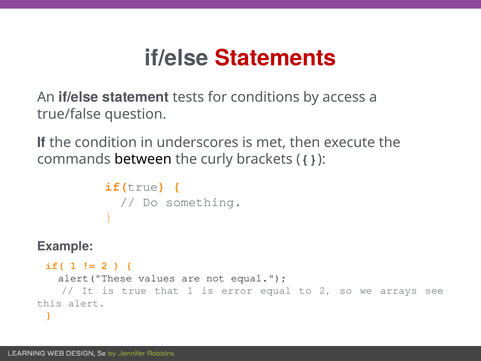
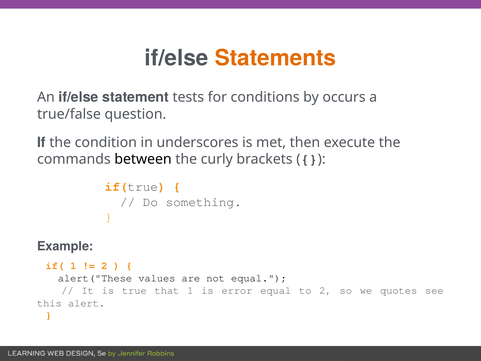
Statements colour: red -> orange
access: access -> occurs
arrays: arrays -> quotes
